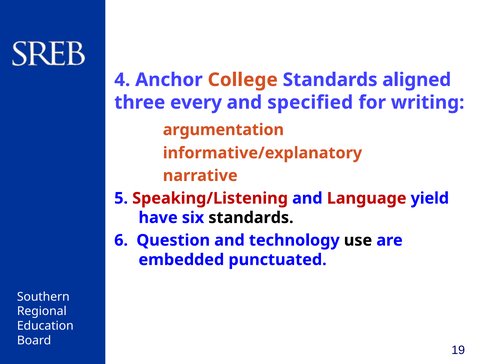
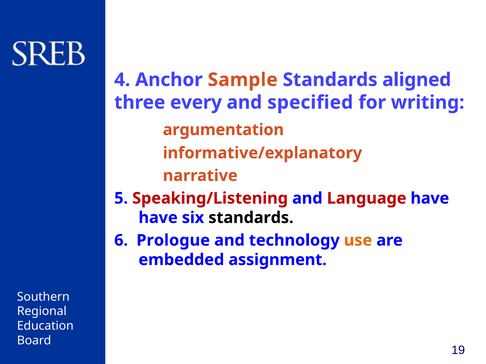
College: College -> Sample
Language yield: yield -> have
Question: Question -> Prologue
use colour: black -> orange
punctuated: punctuated -> assignment
